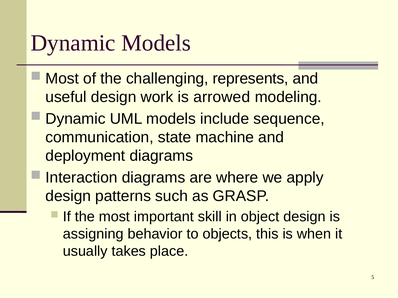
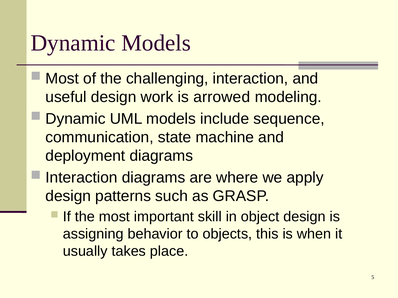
challenging represents: represents -> interaction
